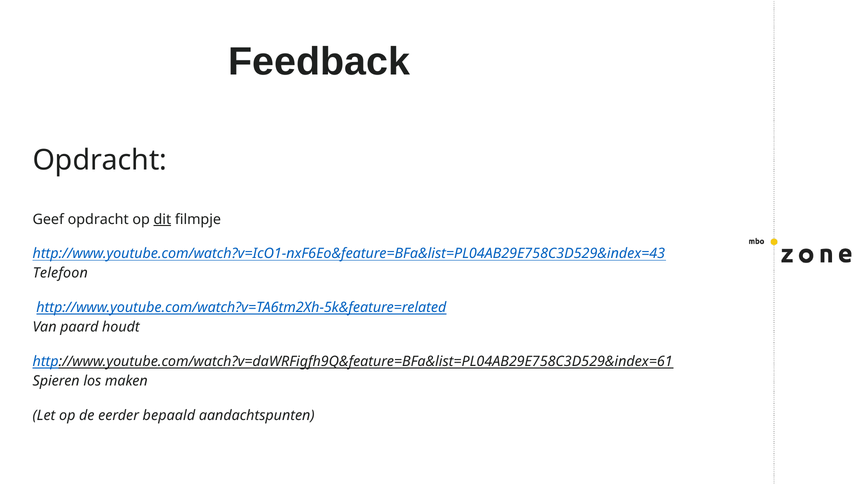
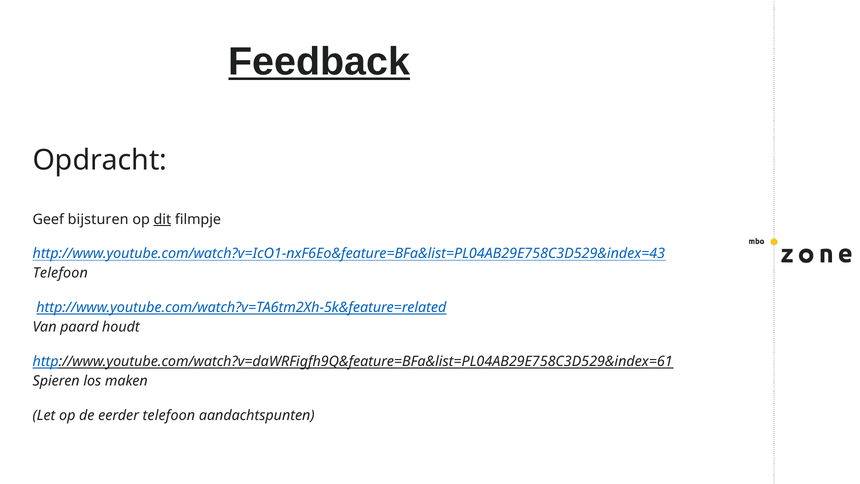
Feedback underline: none -> present
Geef opdracht: opdracht -> bijsturen
eerder bepaald: bepaald -> telefoon
